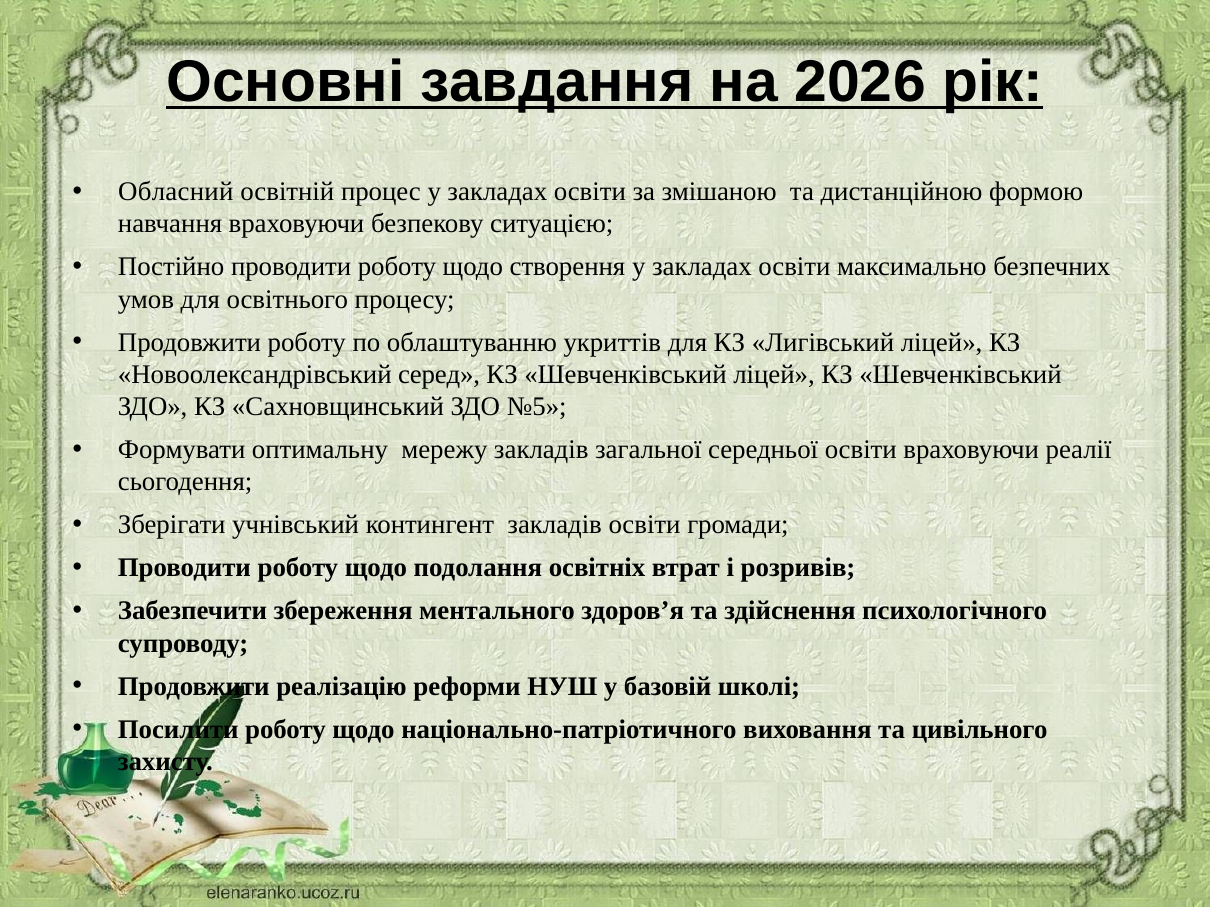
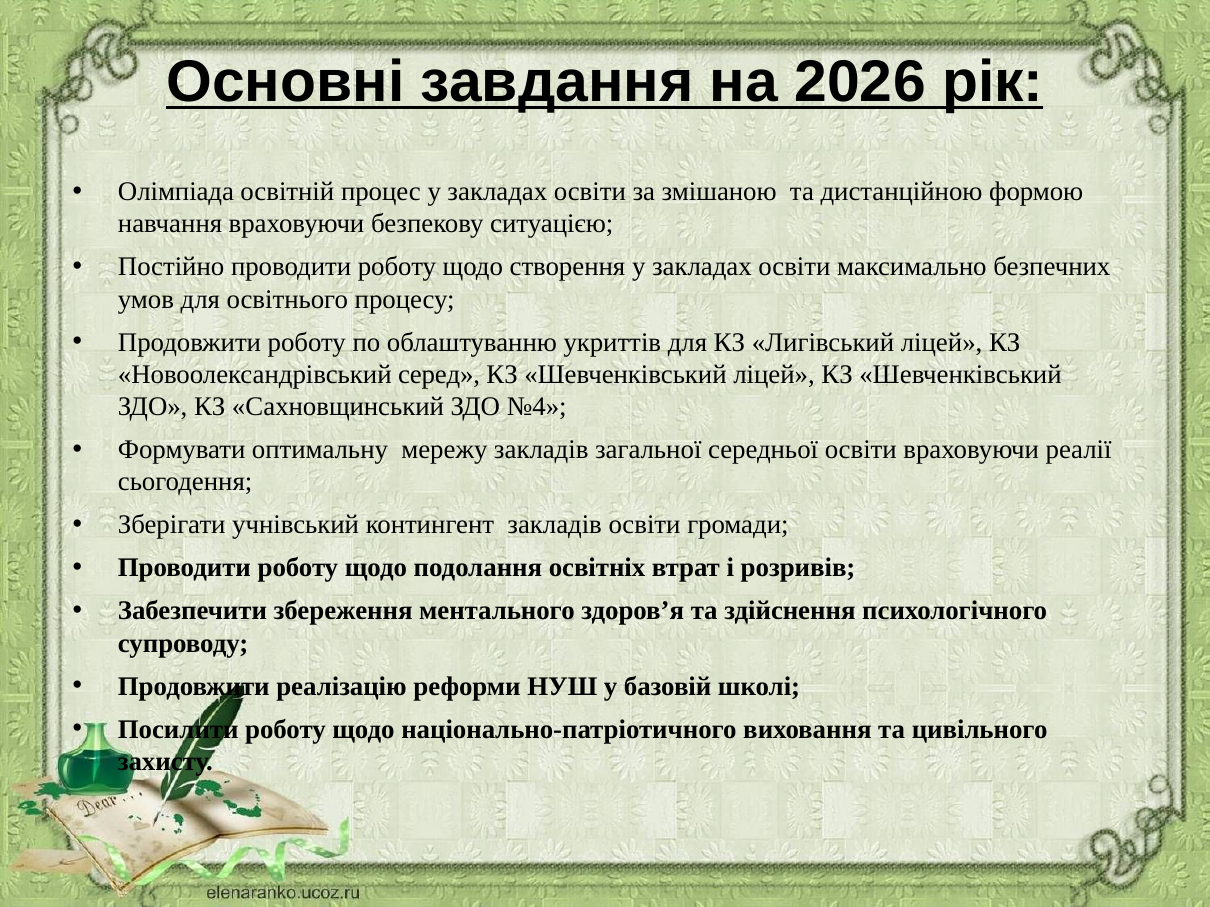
Обласний: Обласний -> Олімпіада
№5: №5 -> №4
